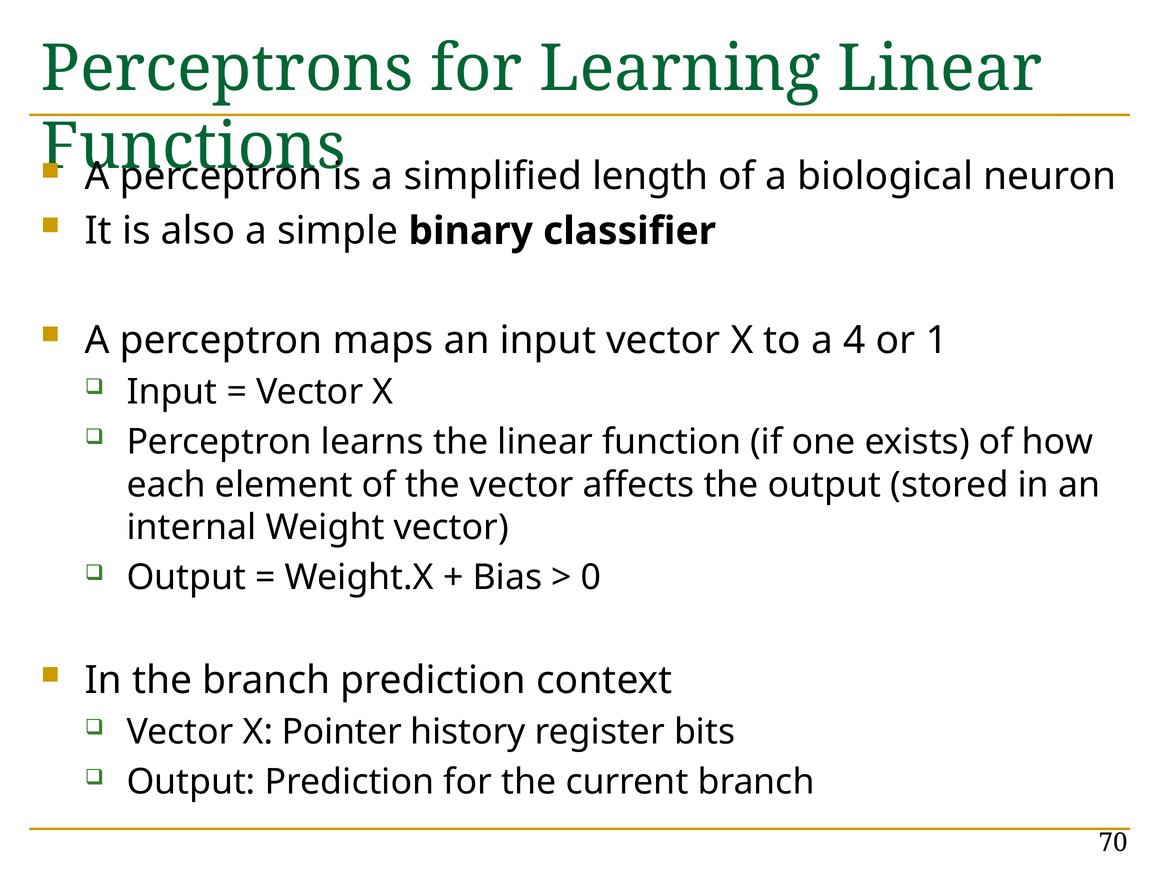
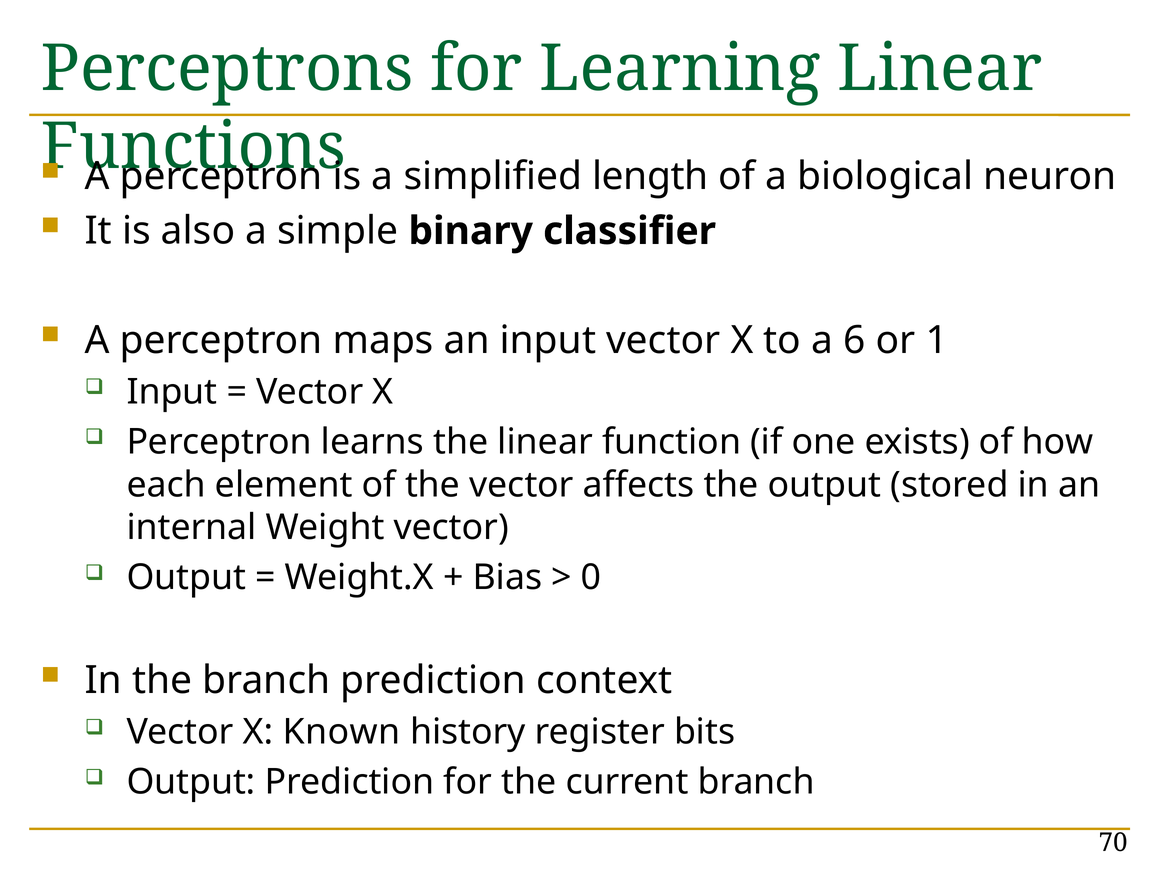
4: 4 -> 6
Pointer: Pointer -> Known
